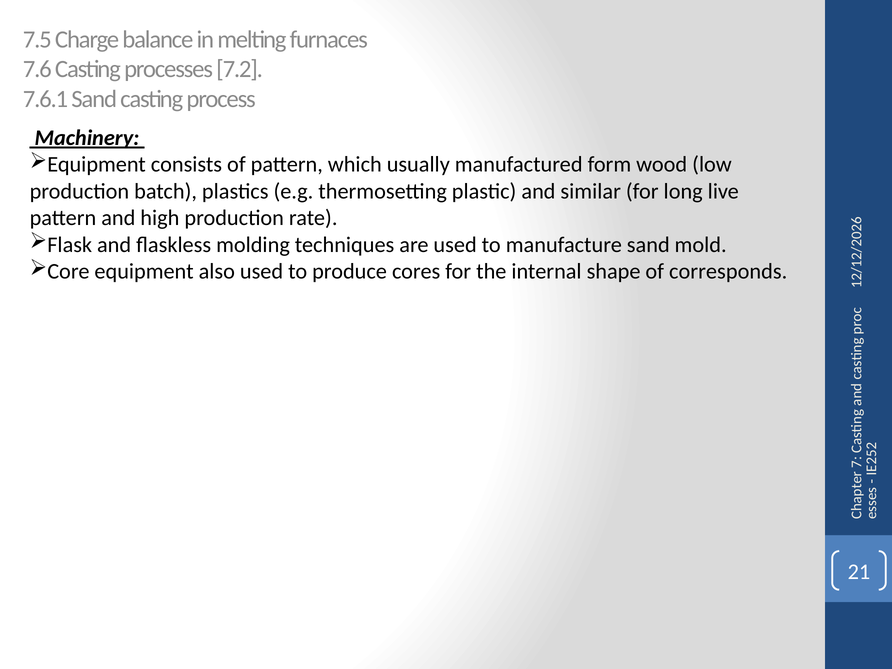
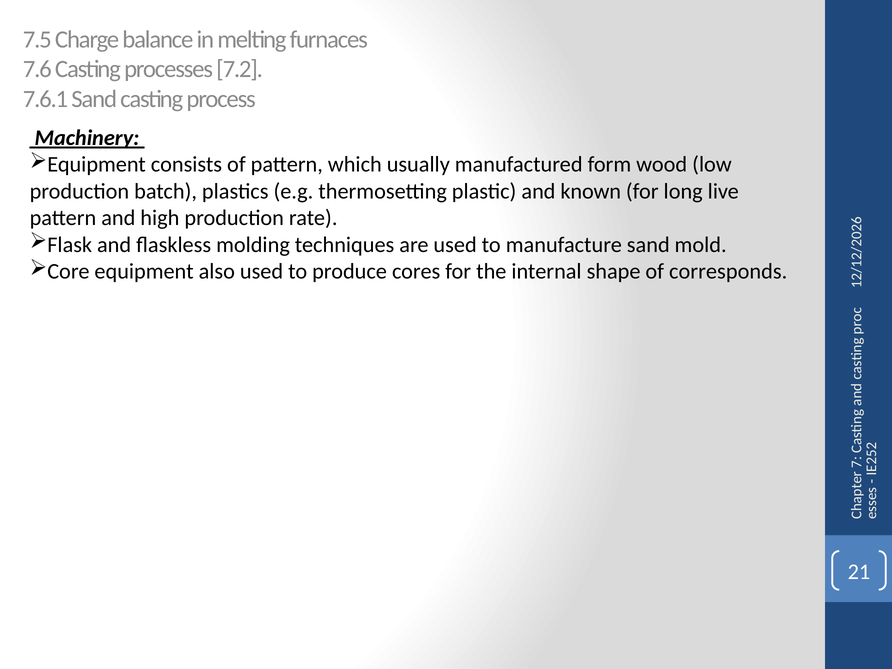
similar: similar -> known
